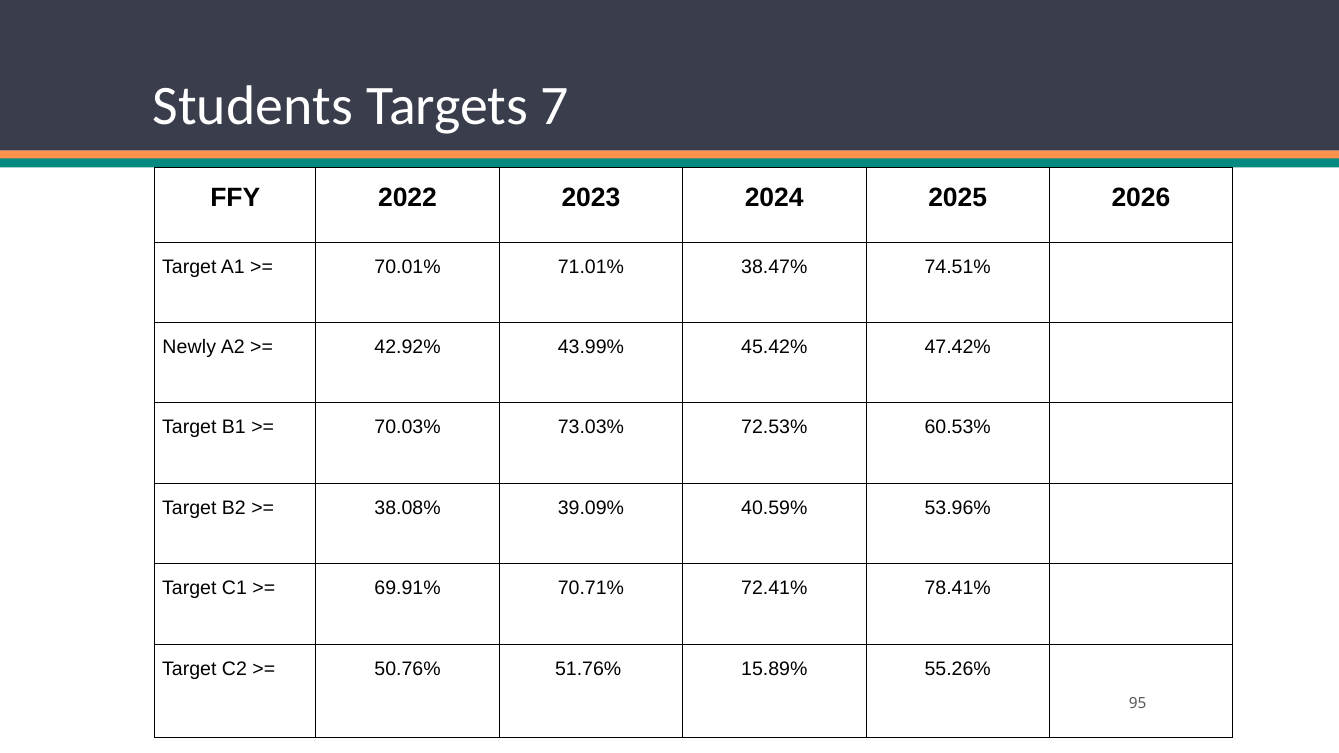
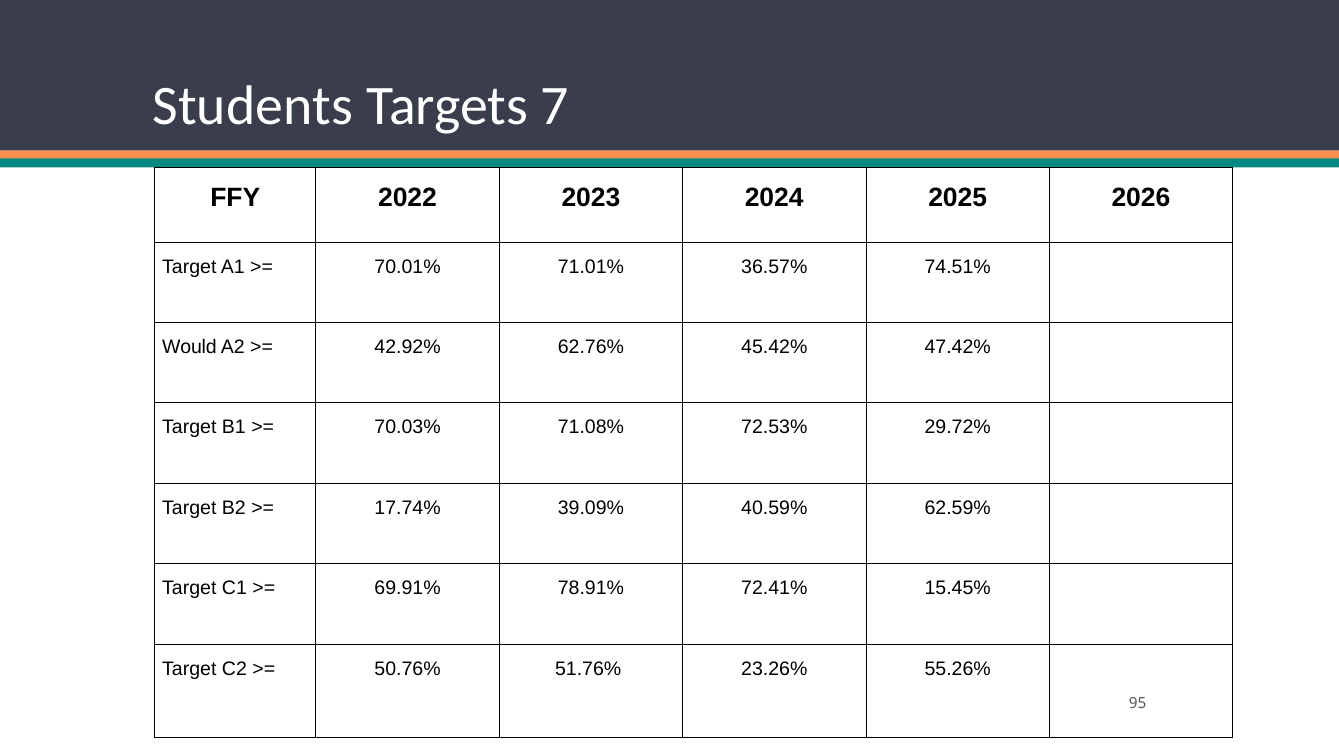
38.47%: 38.47% -> 36.57%
Newly: Newly -> Would
43.99%: 43.99% -> 62.76%
73.03%: 73.03% -> 71.08%
60.53%: 60.53% -> 29.72%
38.08%: 38.08% -> 17.74%
53.96%: 53.96% -> 62.59%
70.71%: 70.71% -> 78.91%
78.41%: 78.41% -> 15.45%
15.89%: 15.89% -> 23.26%
